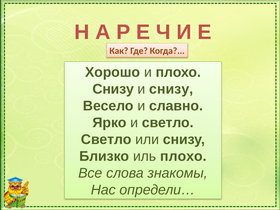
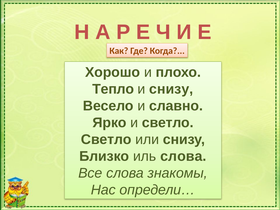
Снизу at (113, 89): Снизу -> Тепло
иль плохо: плохо -> слова
